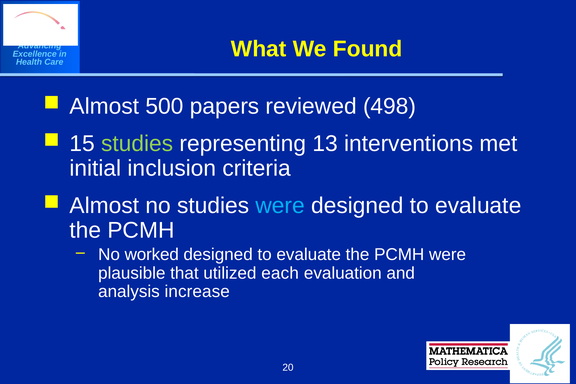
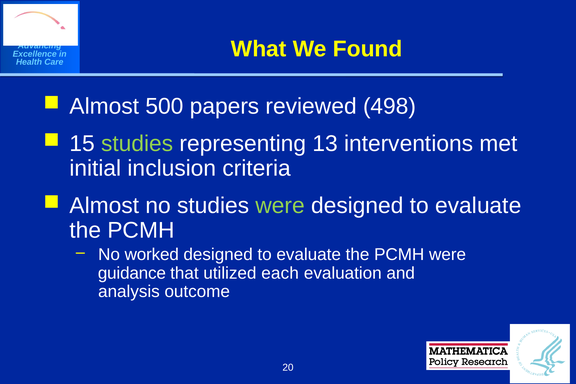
were at (280, 206) colour: light blue -> light green
plausible: plausible -> guidance
increase: increase -> outcome
